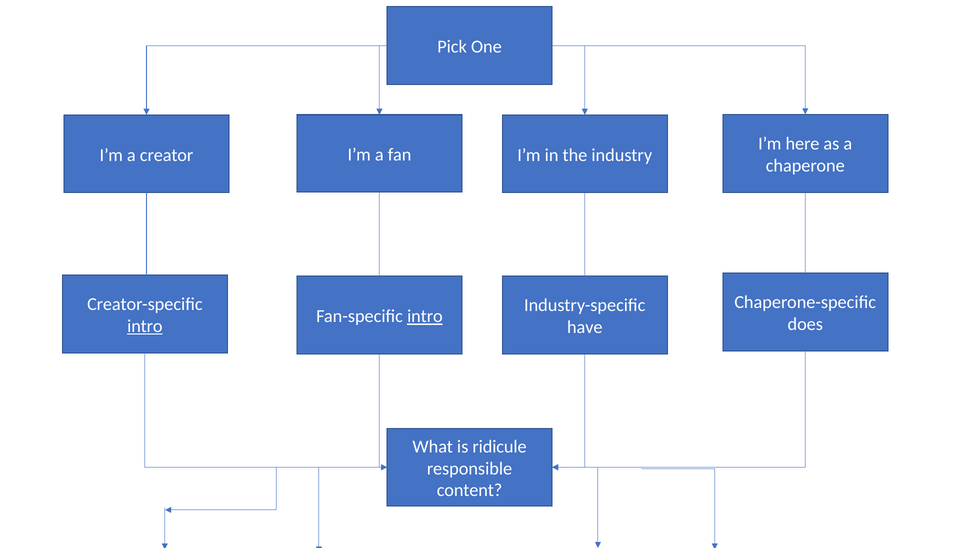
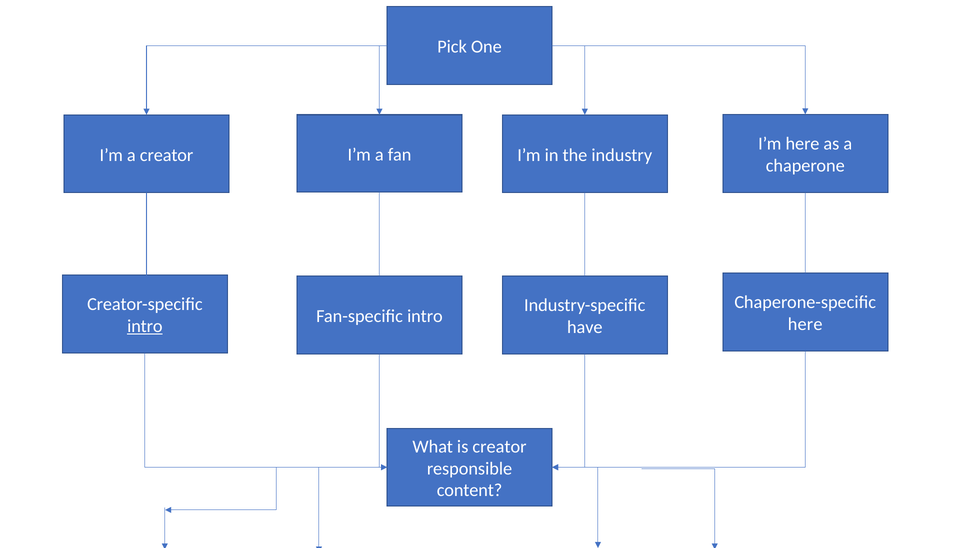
intro at (425, 316) underline: present -> none
does at (805, 324): does -> here
is ridicule: ridicule -> creator
